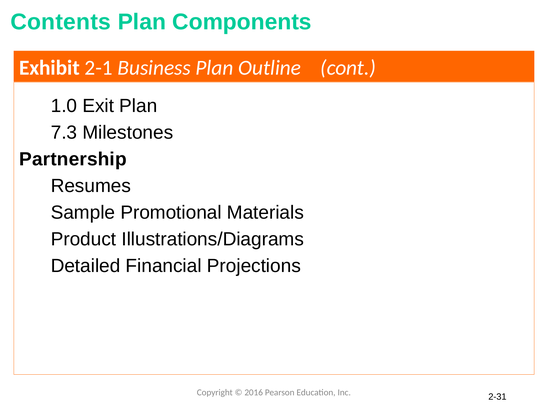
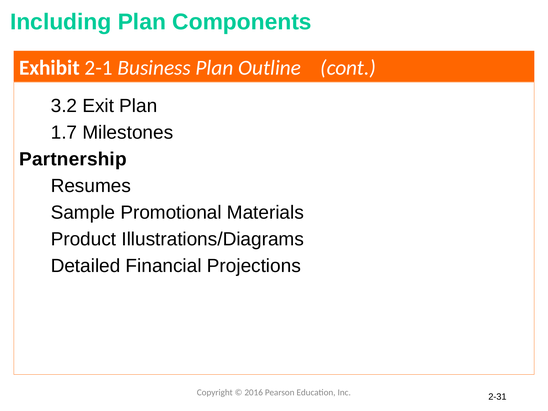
Contents: Contents -> Including
1.0: 1.0 -> 3.2
7.3: 7.3 -> 1.7
